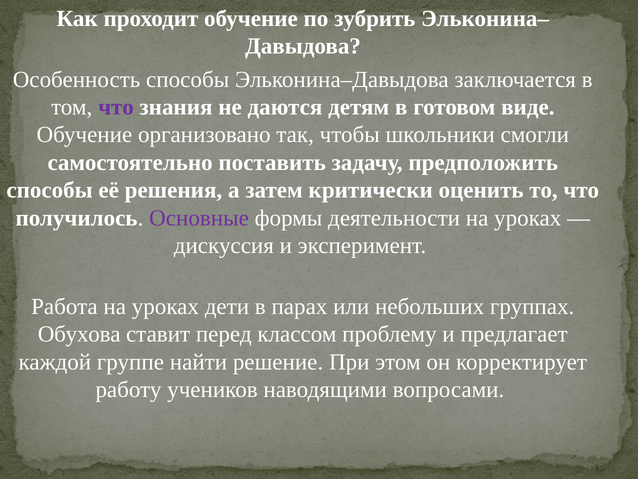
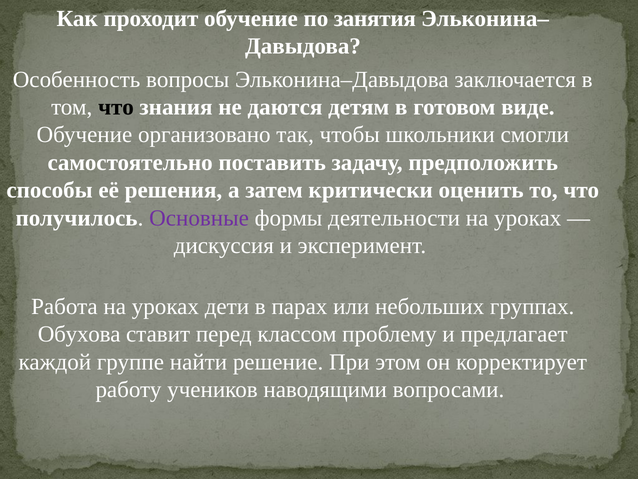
зубрить: зубрить -> занятия
Особенность способы: способы -> вопросы
что at (116, 107) colour: purple -> black
